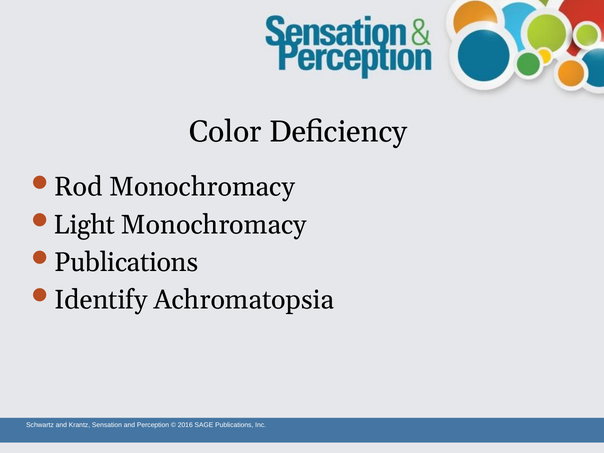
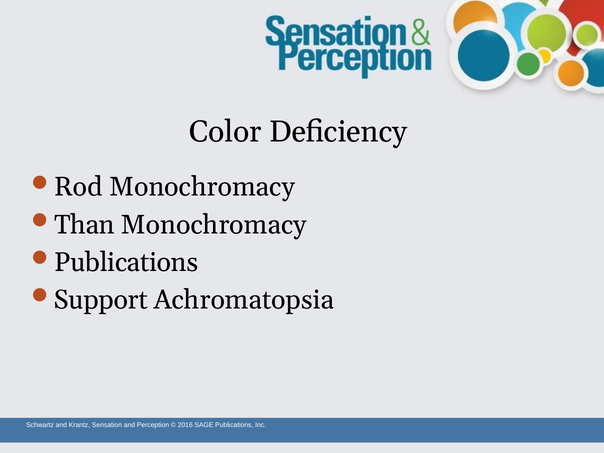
Light: Light -> Than
Identify: Identify -> Support
